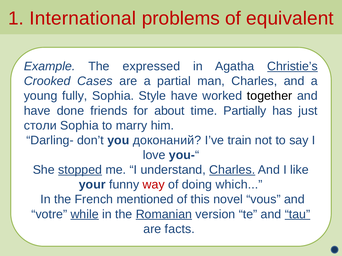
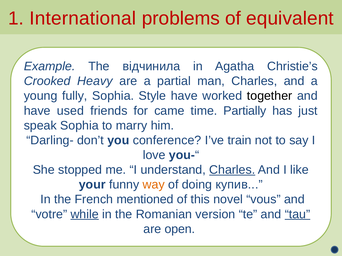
expressed: expressed -> відчинила
Christie’s underline: present -> none
Cases: Cases -> Heavy
done: done -> used
about: about -> came
столи: столи -> speak
доконаний: доконаний -> conference
stopped underline: present -> none
way colour: red -> orange
which: which -> купив
Romanian underline: present -> none
facts: facts -> open
